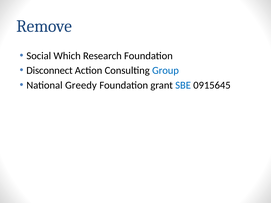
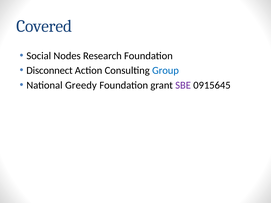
Remove: Remove -> Covered
Which: Which -> Nodes
SBE colour: blue -> purple
